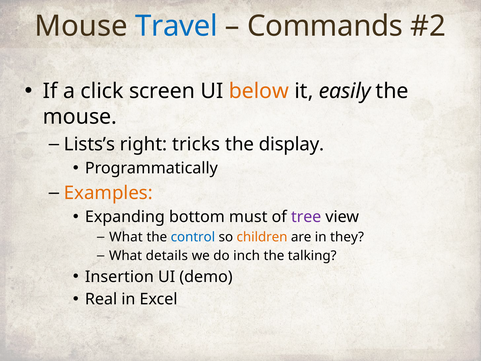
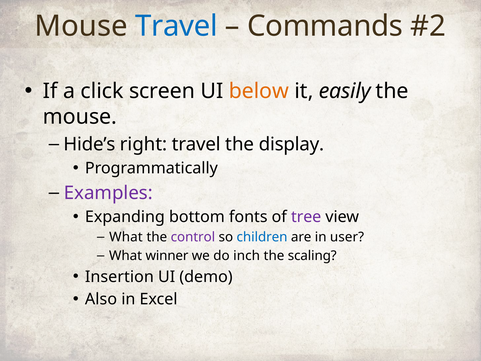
Lists’s: Lists’s -> Hide’s
right tricks: tricks -> travel
Examples colour: orange -> purple
must: must -> fonts
control colour: blue -> purple
children colour: orange -> blue
they: they -> user
details: details -> winner
talking: talking -> scaling
Real: Real -> Also
